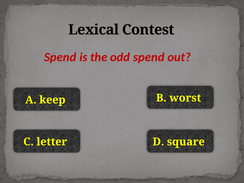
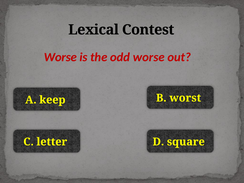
Spend at (60, 57): Spend -> Worse
odd spend: spend -> worse
